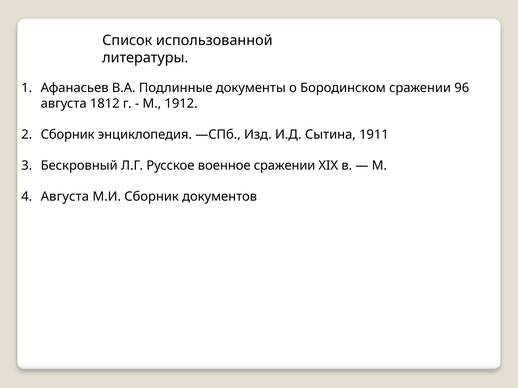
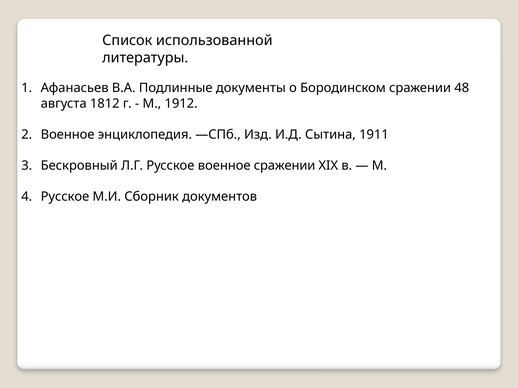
96: 96 -> 48
Сборник at (68, 135): Сборник -> Военное
Августа at (65, 197): Августа -> Русское
